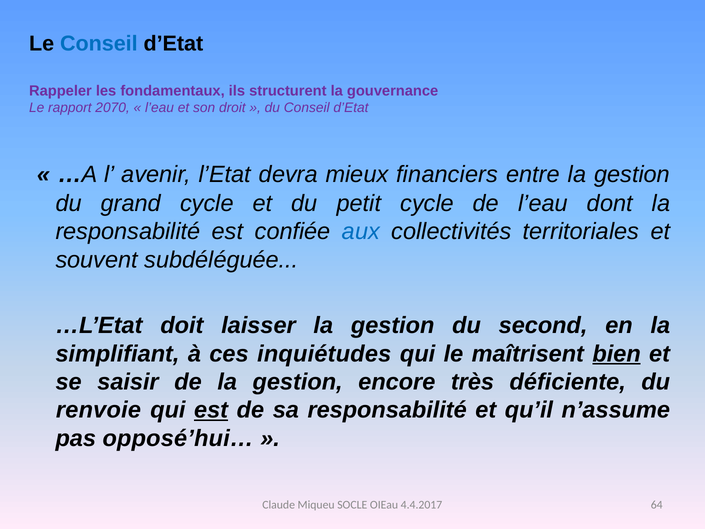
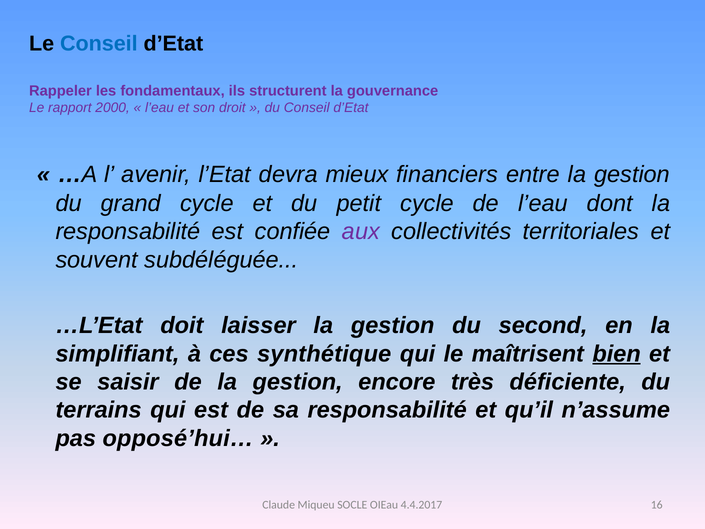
2070: 2070 -> 2000
aux colour: blue -> purple
inquiétudes: inquiétudes -> synthétique
renvoie: renvoie -> terrains
est at (211, 410) underline: present -> none
64: 64 -> 16
